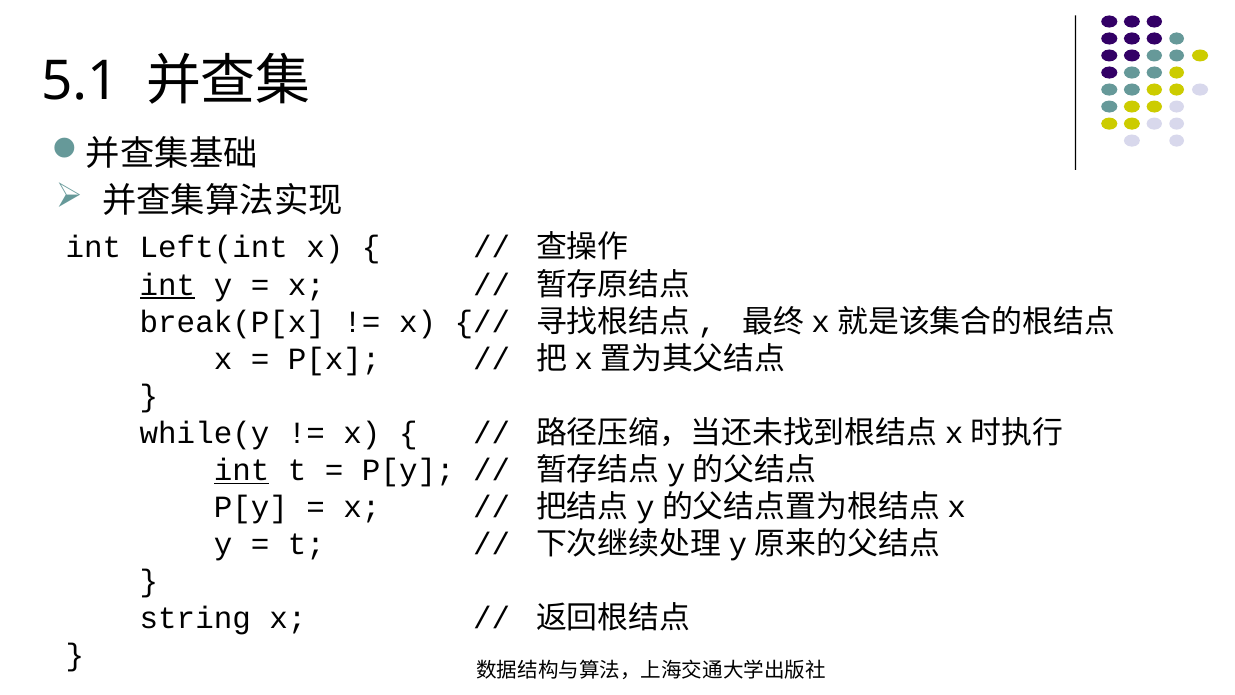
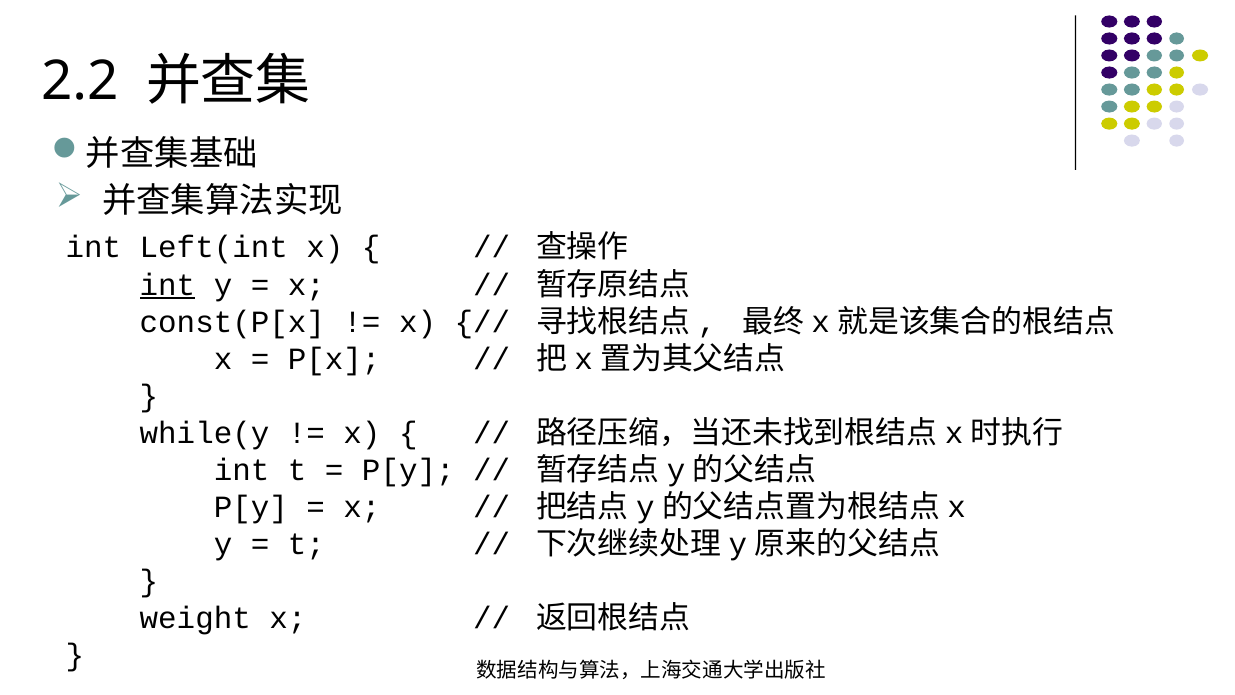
5.1: 5.1 -> 2.2
break(P[x: break(P[x -> const(P[x
int at (242, 470) underline: present -> none
string: string -> weight
